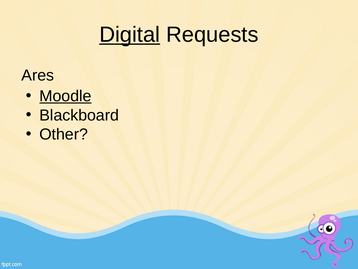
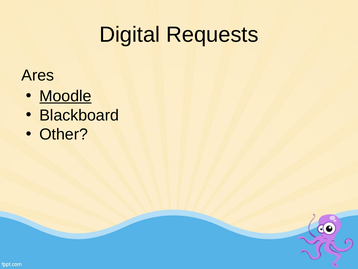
Digital underline: present -> none
